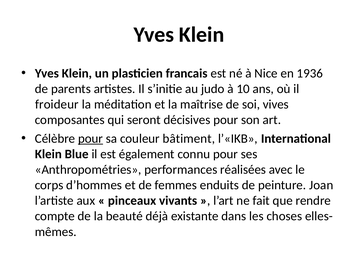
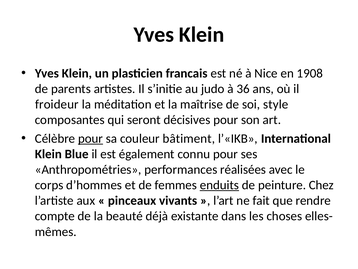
1936: 1936 -> 1908
10: 10 -> 36
vives: vives -> style
enduits underline: none -> present
Joan: Joan -> Chez
